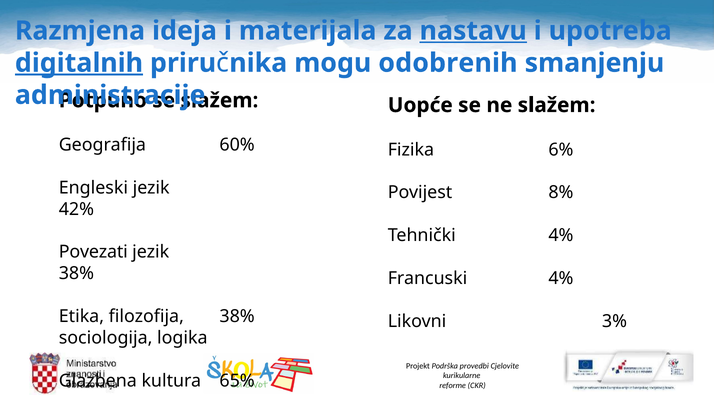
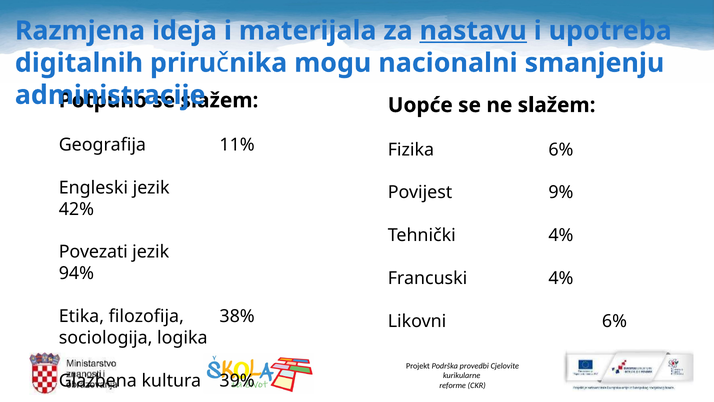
digitalnih underline: present -> none
odobrenih: odobrenih -> nacionalni
60%: 60% -> 11%
8%: 8% -> 9%
38% at (76, 273): 38% -> 94%
Likovni 3%: 3% -> 6%
65%: 65% -> 39%
